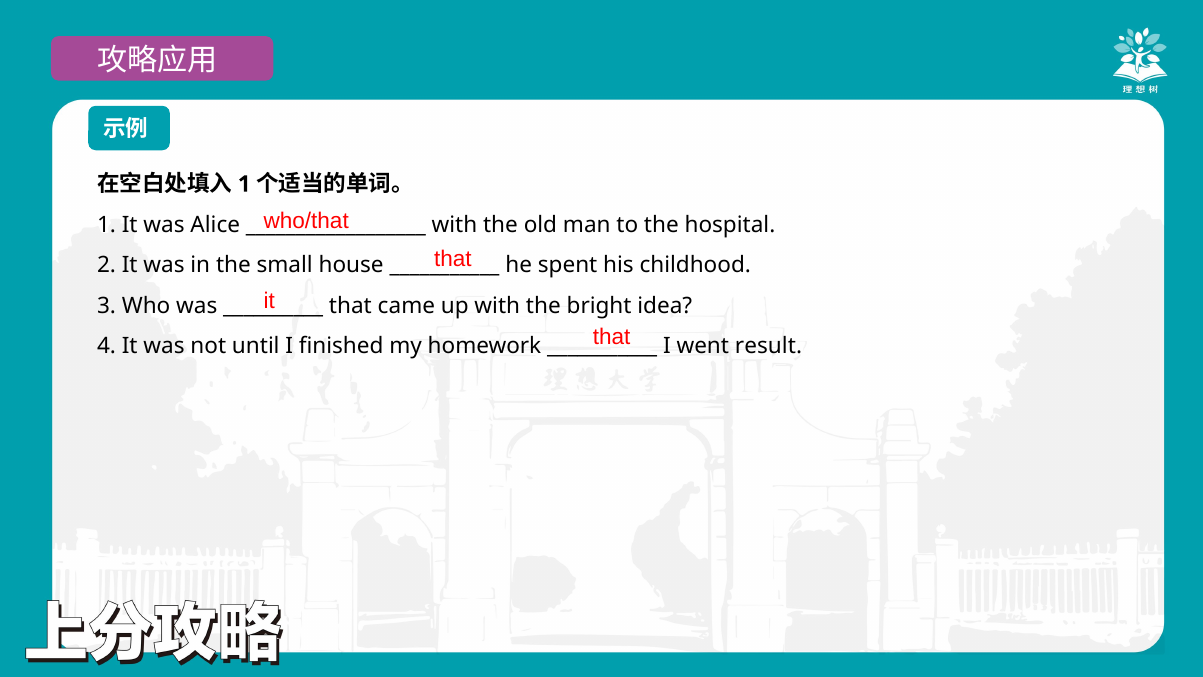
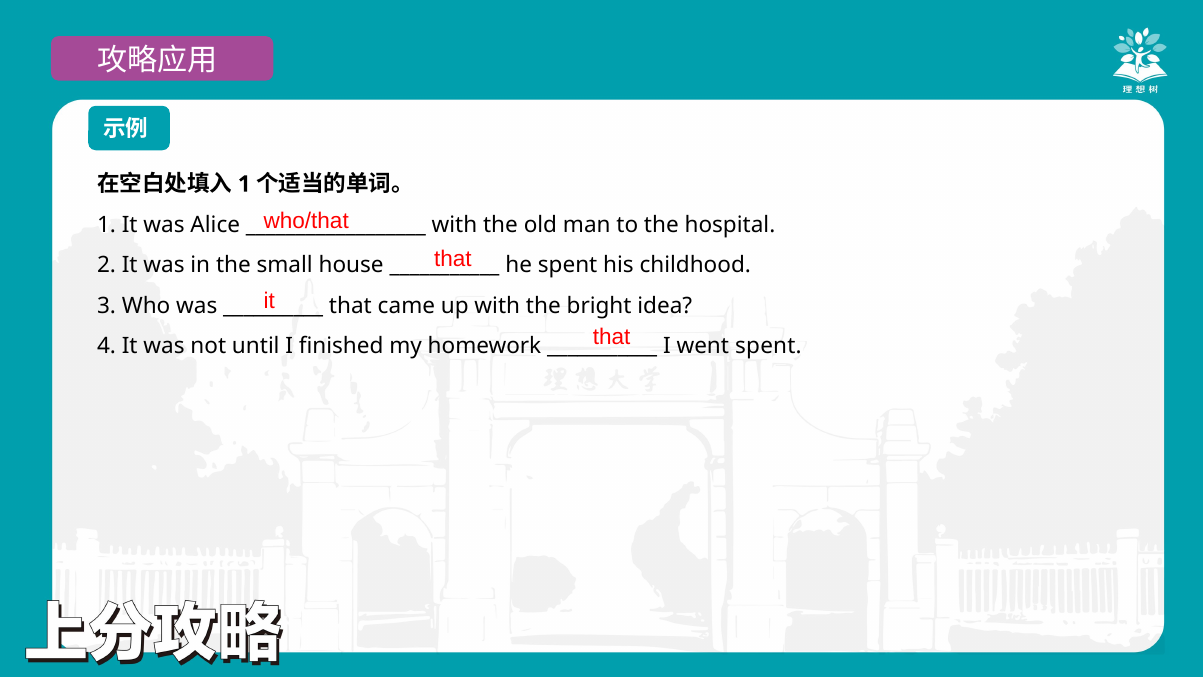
went result: result -> spent
